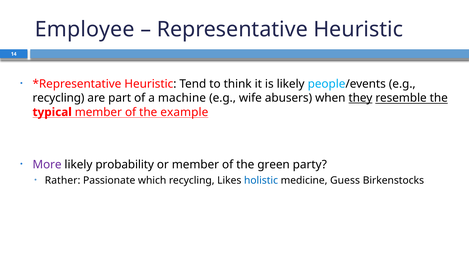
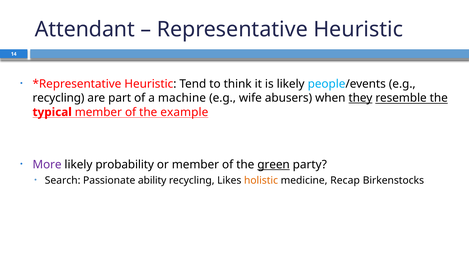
Employee: Employee -> Attendant
green underline: none -> present
Rather: Rather -> Search
which: which -> ability
holistic colour: blue -> orange
Guess: Guess -> Recap
